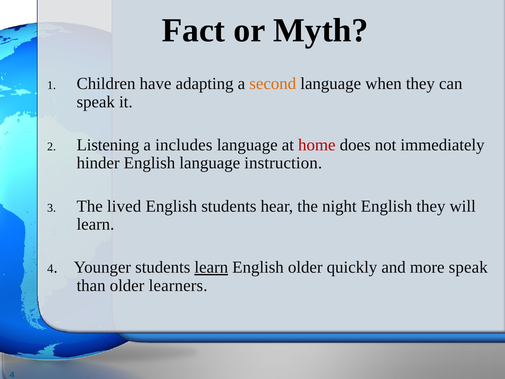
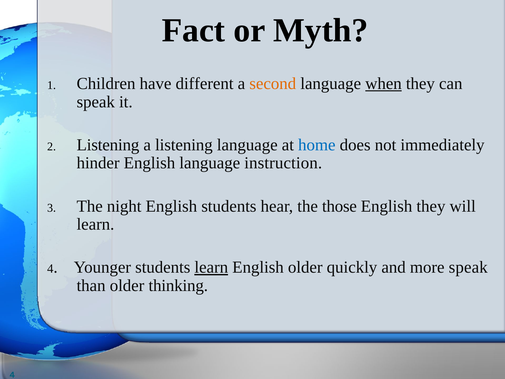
adapting: adapting -> different
when underline: none -> present
a includes: includes -> listening
home colour: red -> blue
lived: lived -> night
night: night -> those
learners: learners -> thinking
